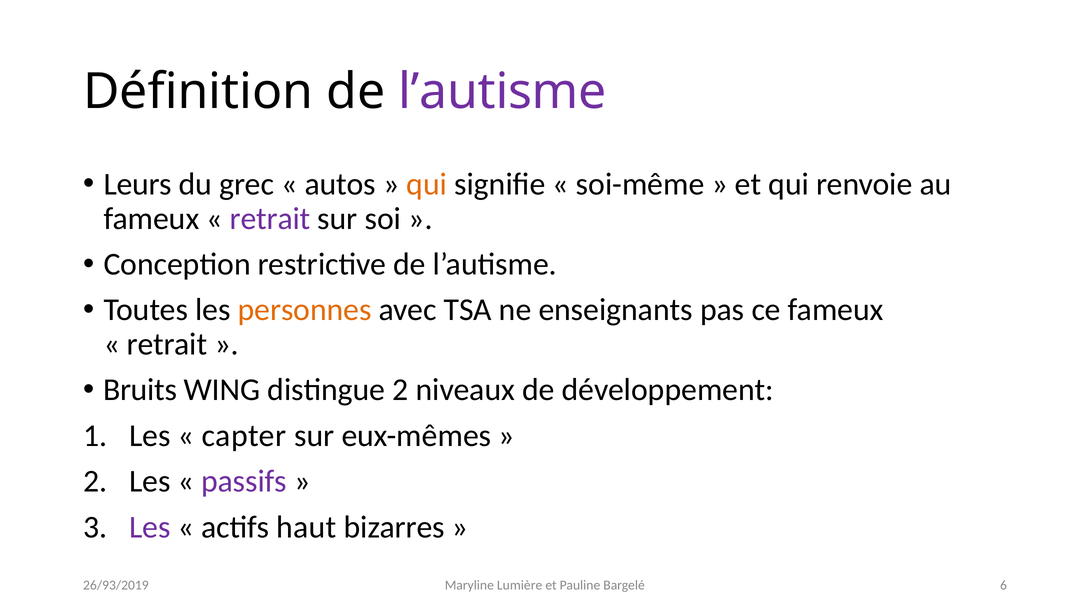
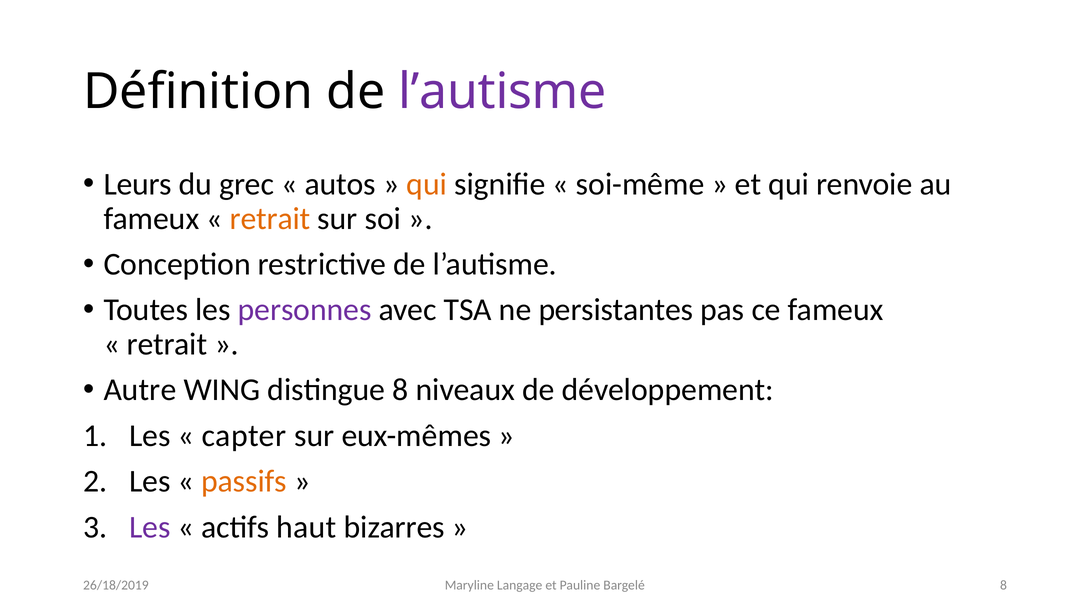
retrait at (270, 219) colour: purple -> orange
personnes colour: orange -> purple
enseignants: enseignants -> persistantes
Bruits: Bruits -> Autre
distingue 2: 2 -> 8
passifs colour: purple -> orange
Lumière: Lumière -> Langage
Bargelé 6: 6 -> 8
26/93/2019: 26/93/2019 -> 26/18/2019
